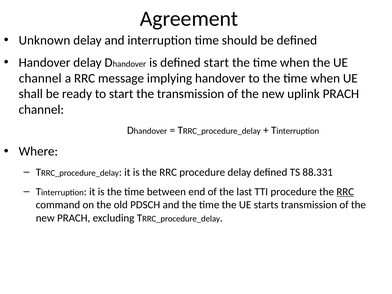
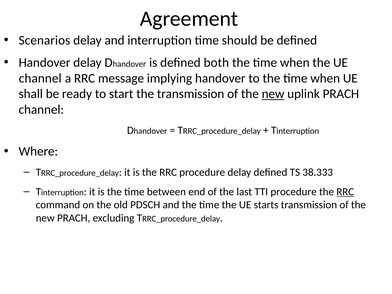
Unknown: Unknown -> Scenarios
defined start: start -> both
new at (273, 94) underline: none -> present
88.331: 88.331 -> 38.333
